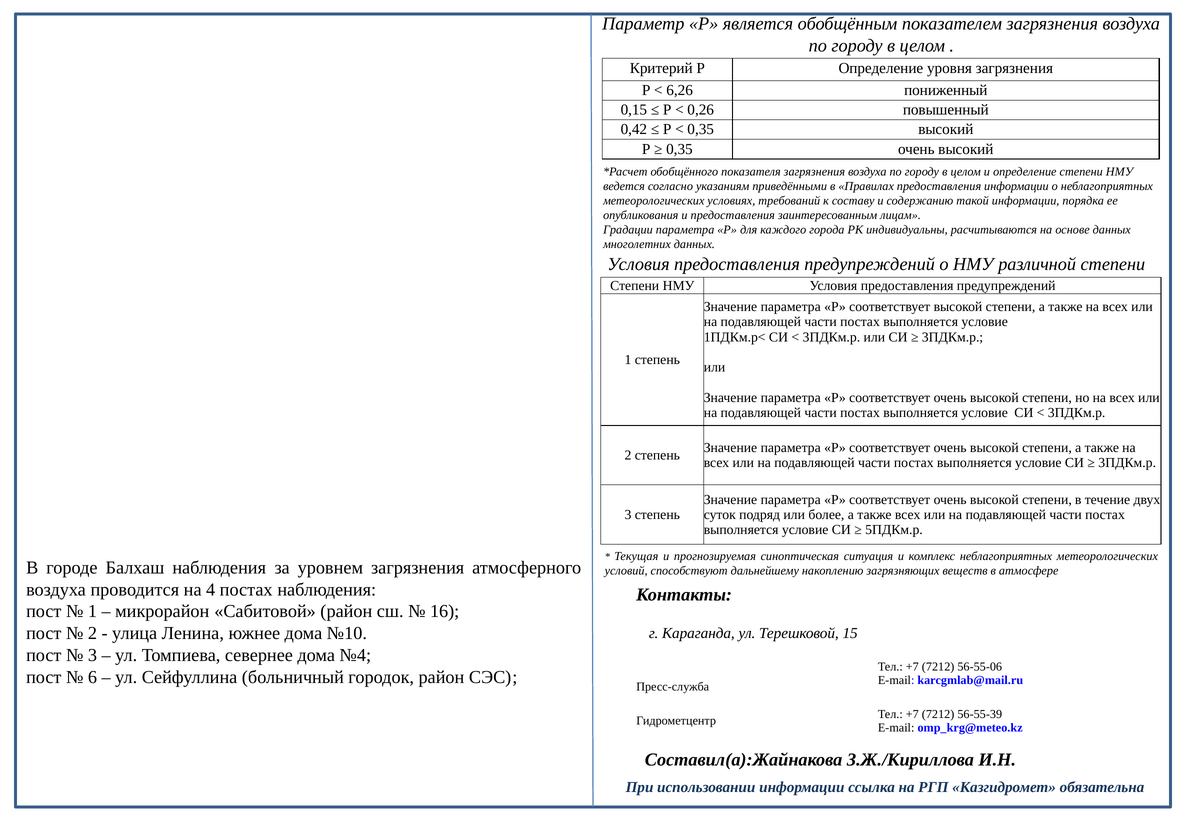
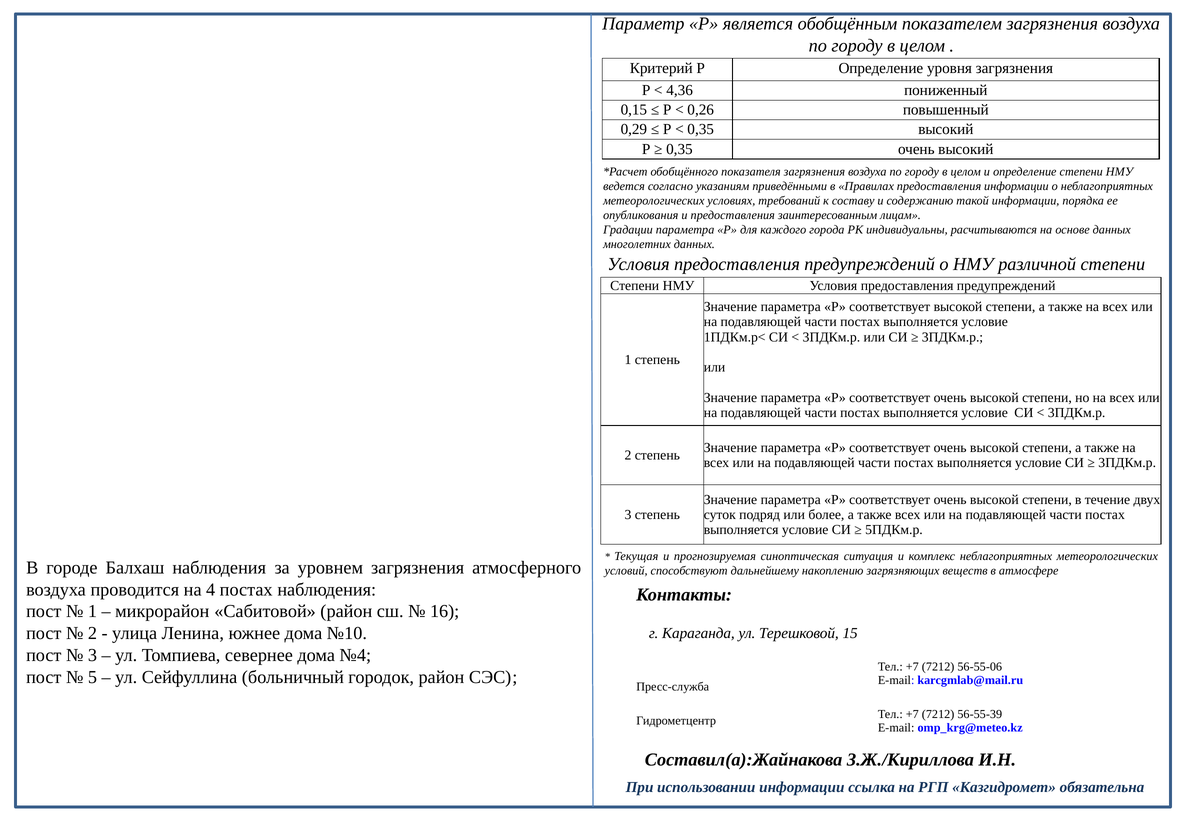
6,26: 6,26 -> 4,36
0,42: 0,42 -> 0,29
6: 6 -> 5
